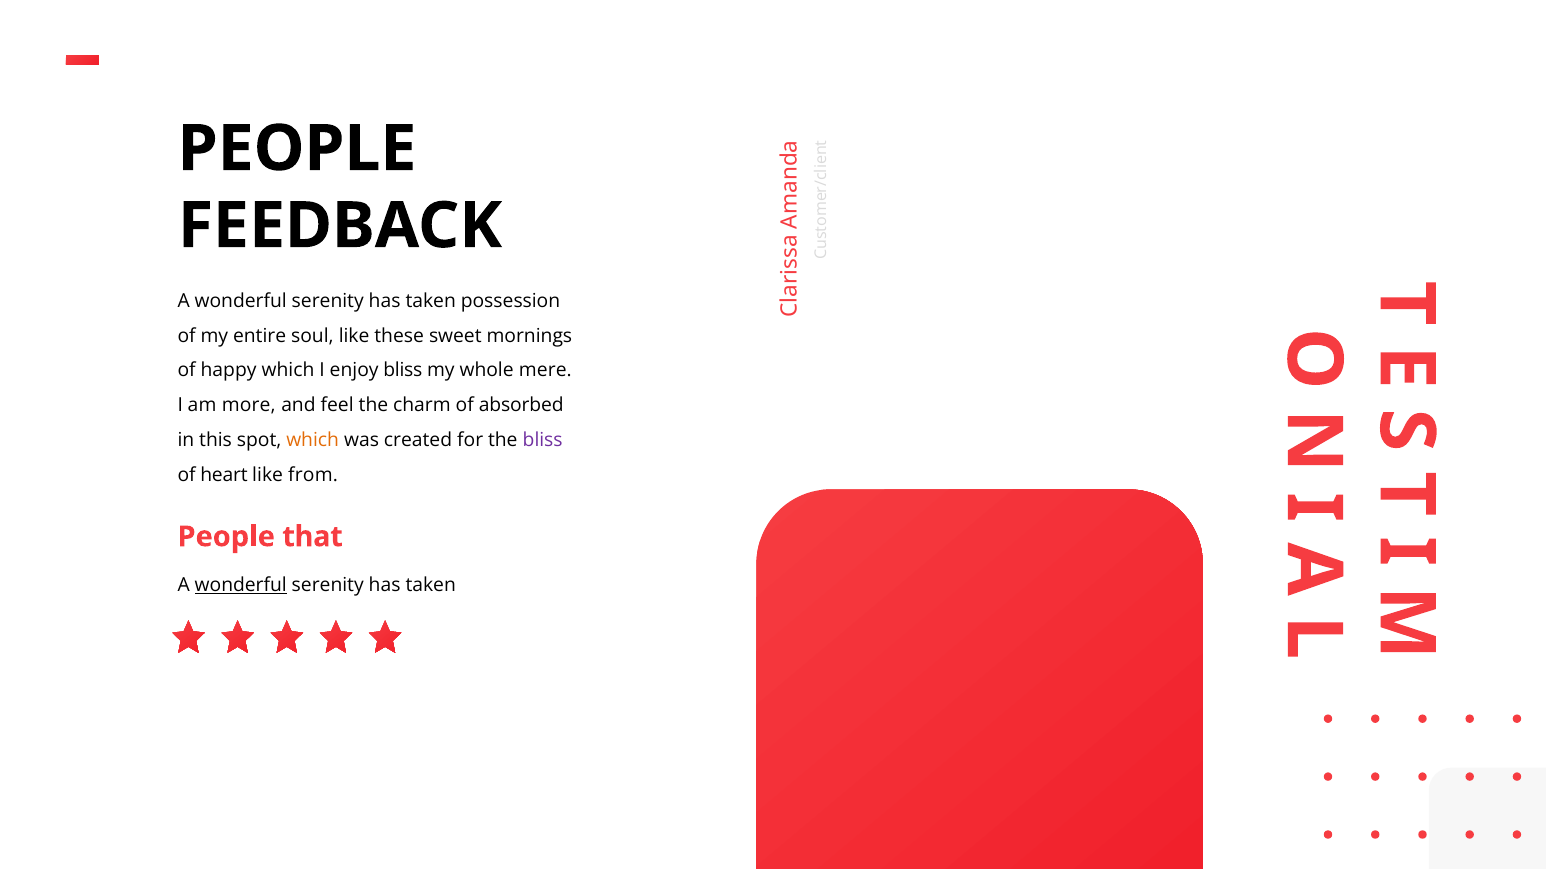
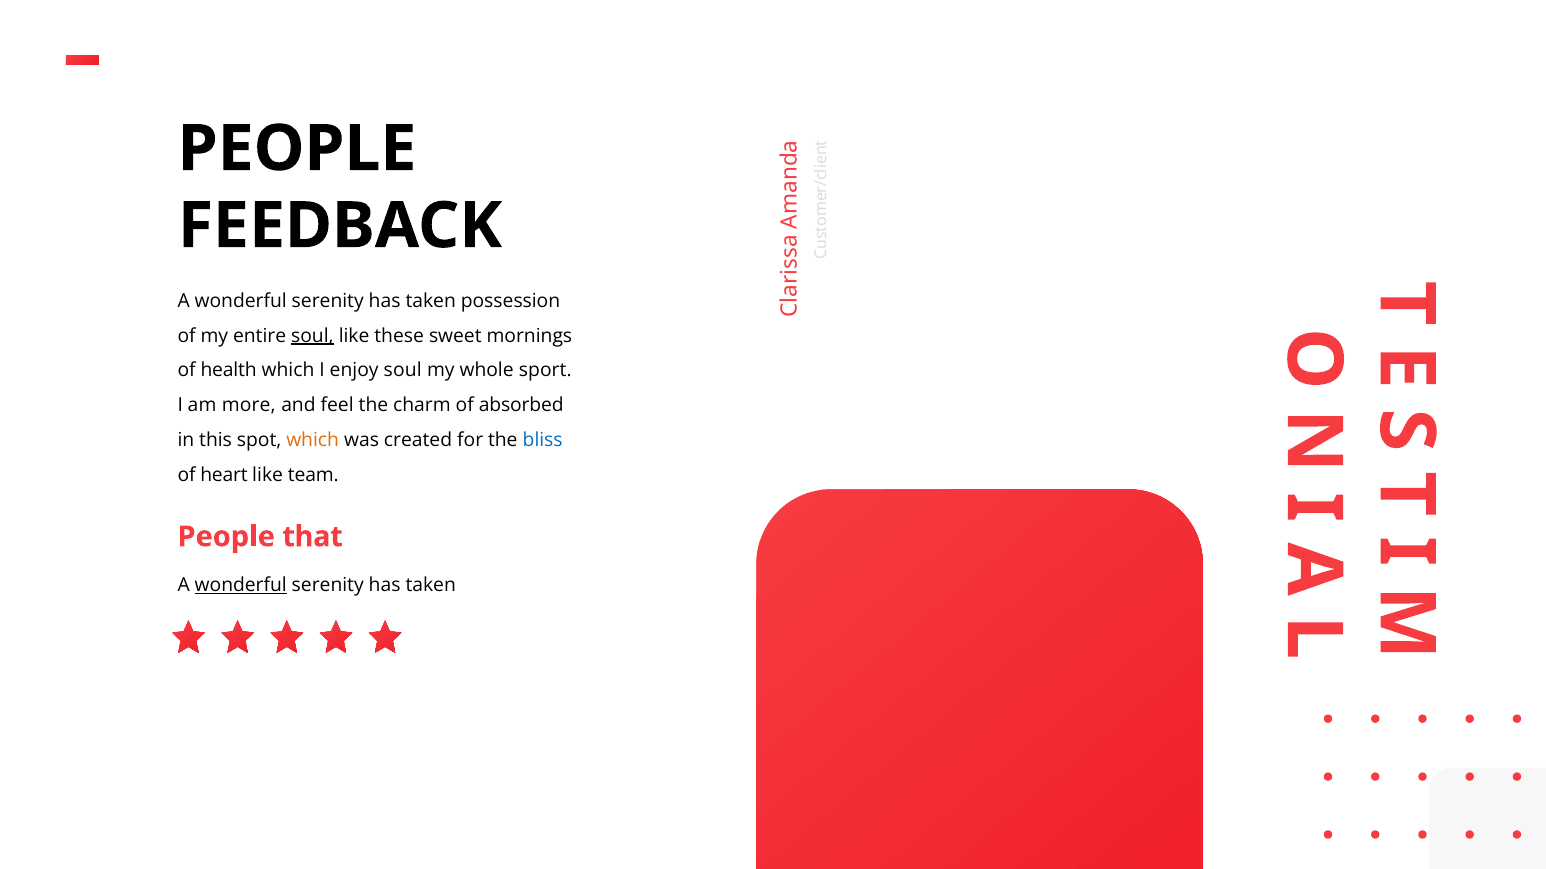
soul at (312, 336) underline: none -> present
happy: happy -> health
enjoy bliss: bliss -> soul
mere: mere -> sport
bliss at (543, 440) colour: purple -> blue
from: from -> team
